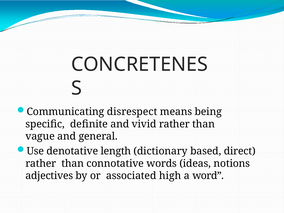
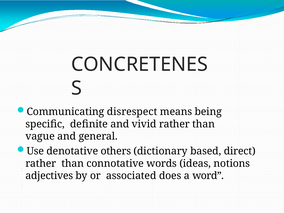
length: length -> others
high: high -> does
